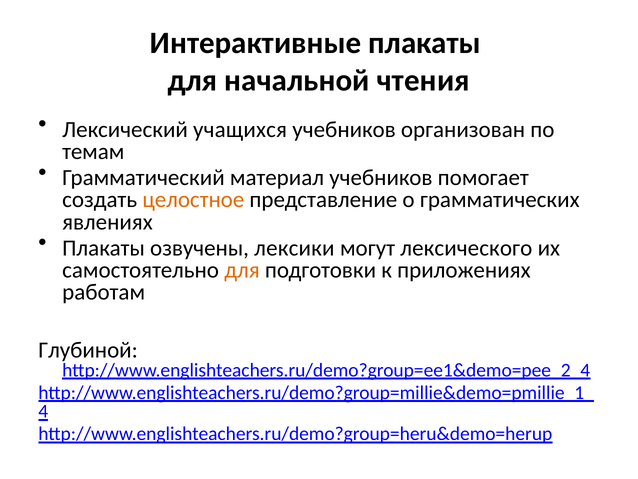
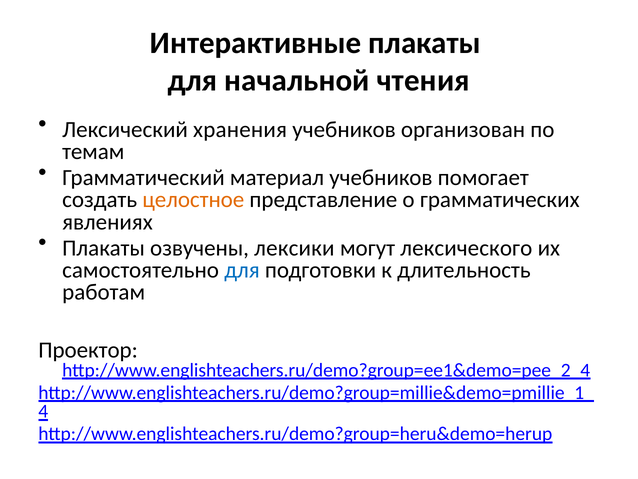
учащихся: учащихся -> хранения
для at (242, 270) colour: orange -> blue
приложениях: приложениях -> длительность
Глубиной: Глубиной -> Проектор
